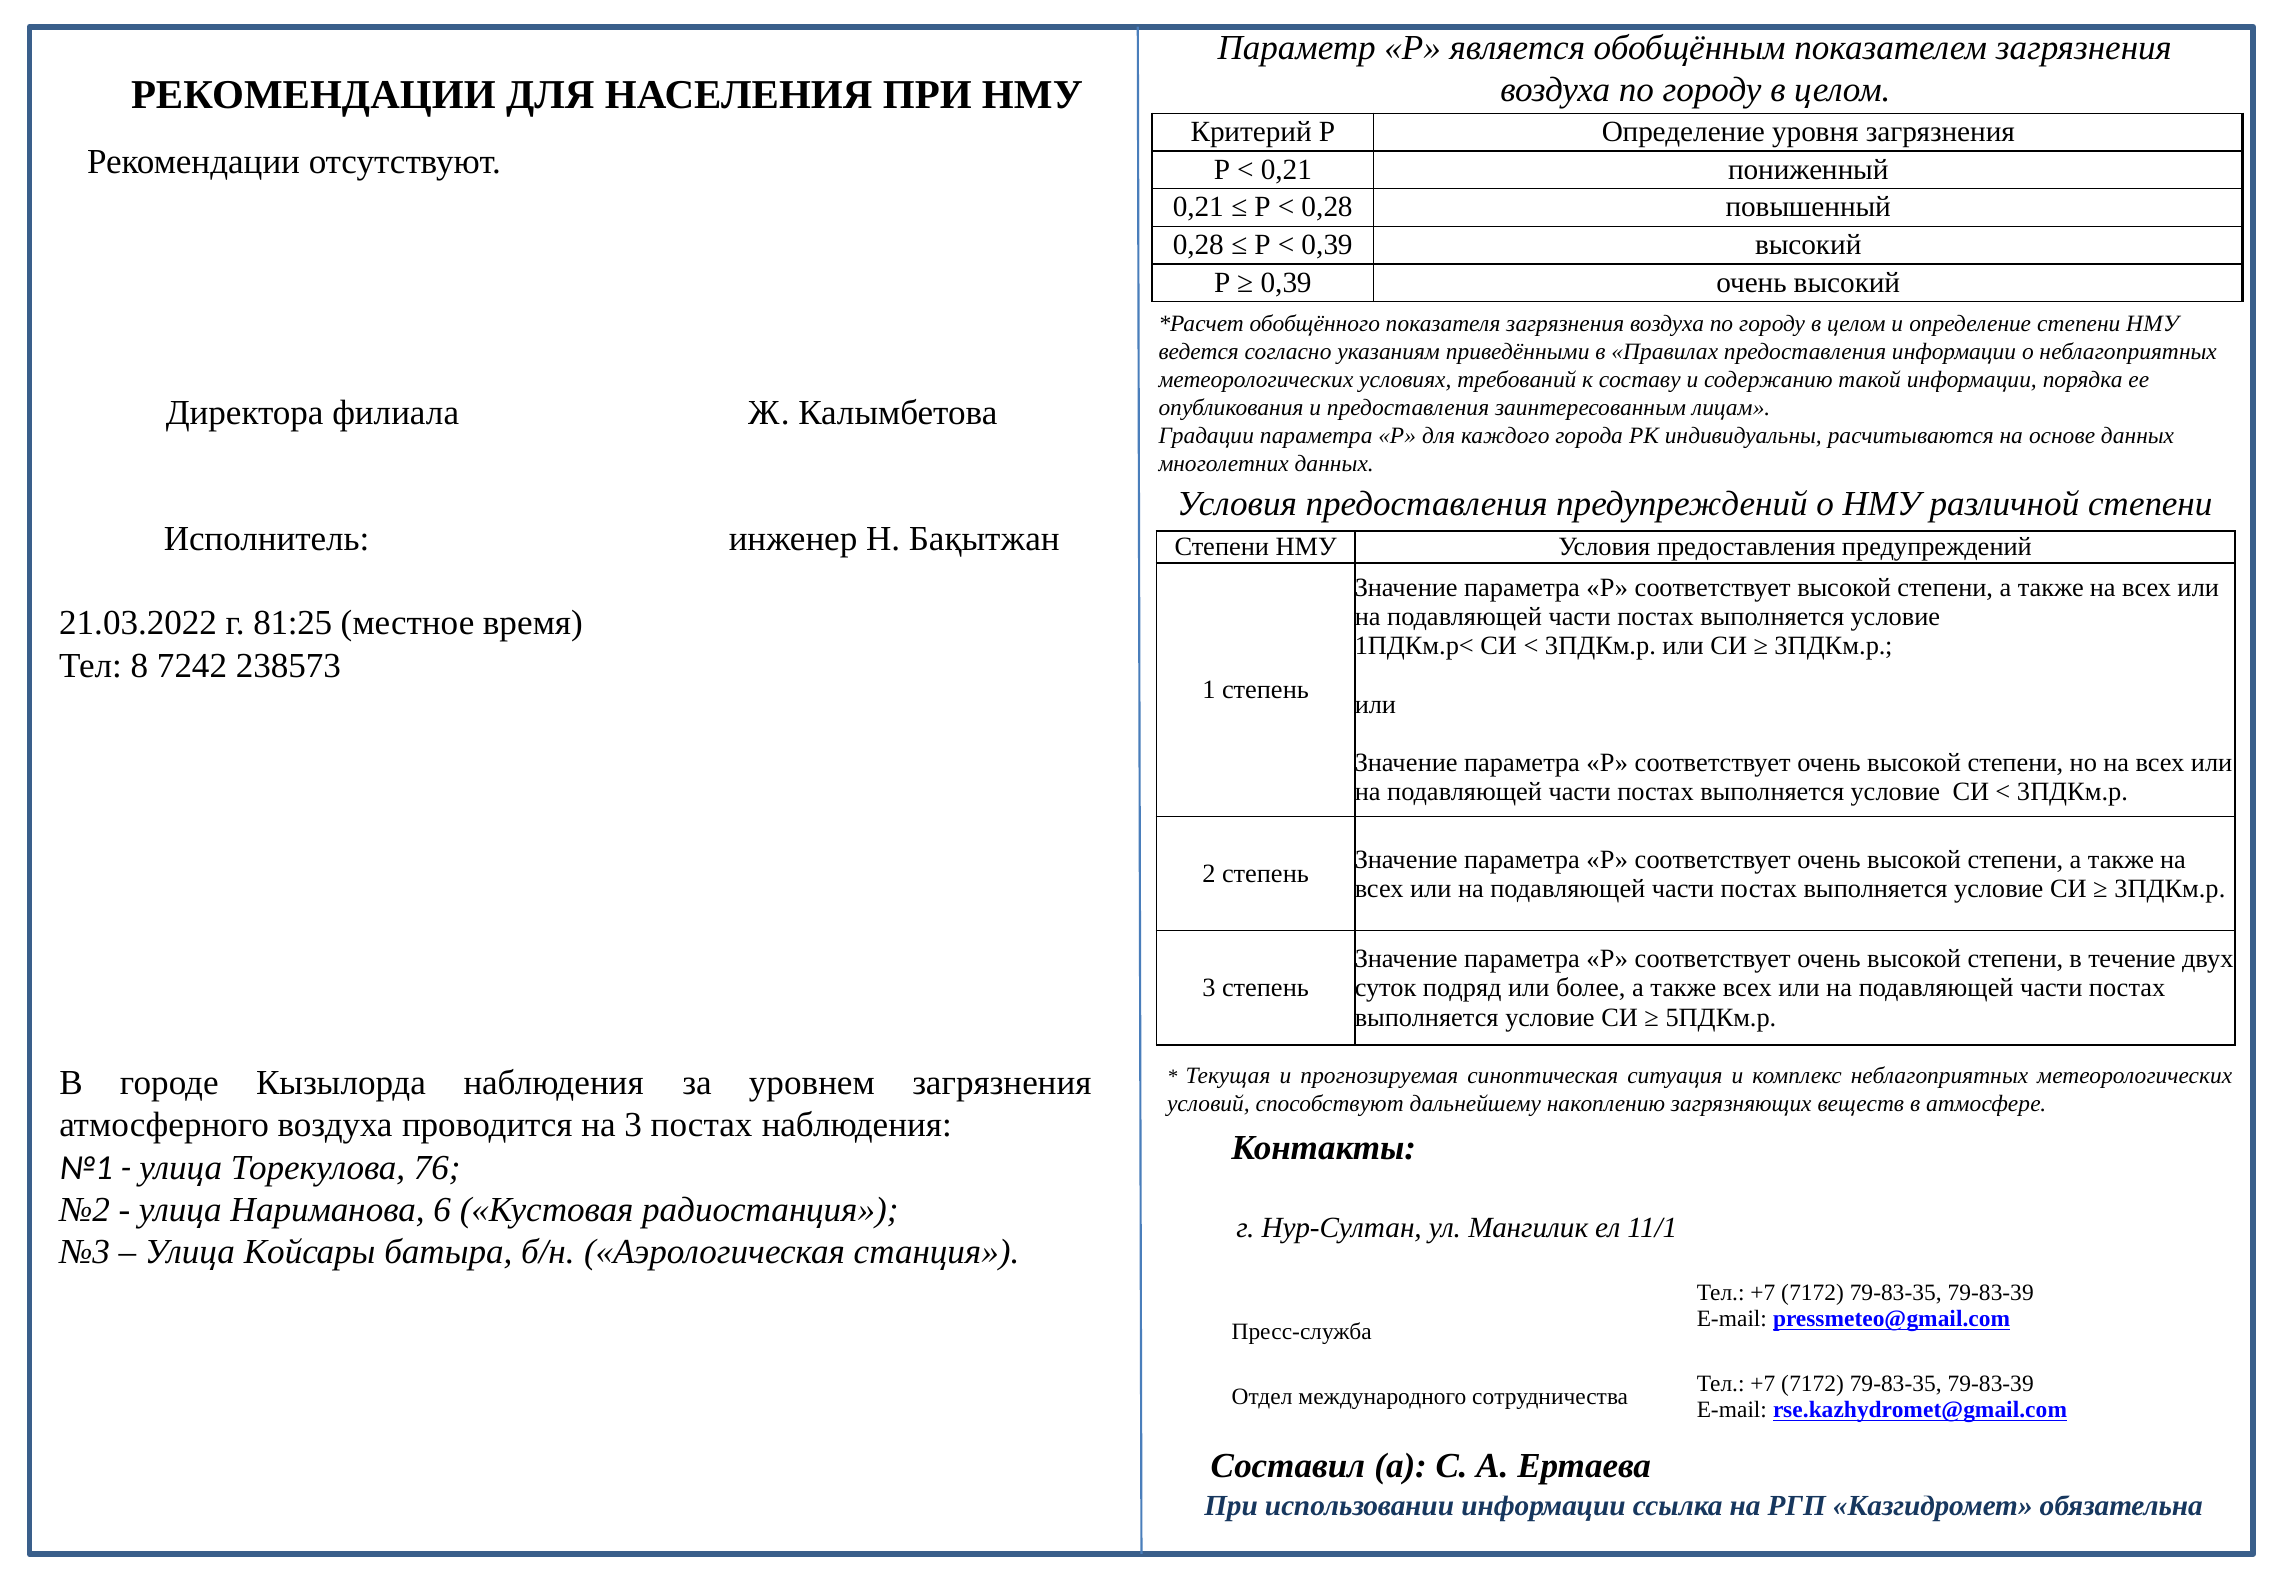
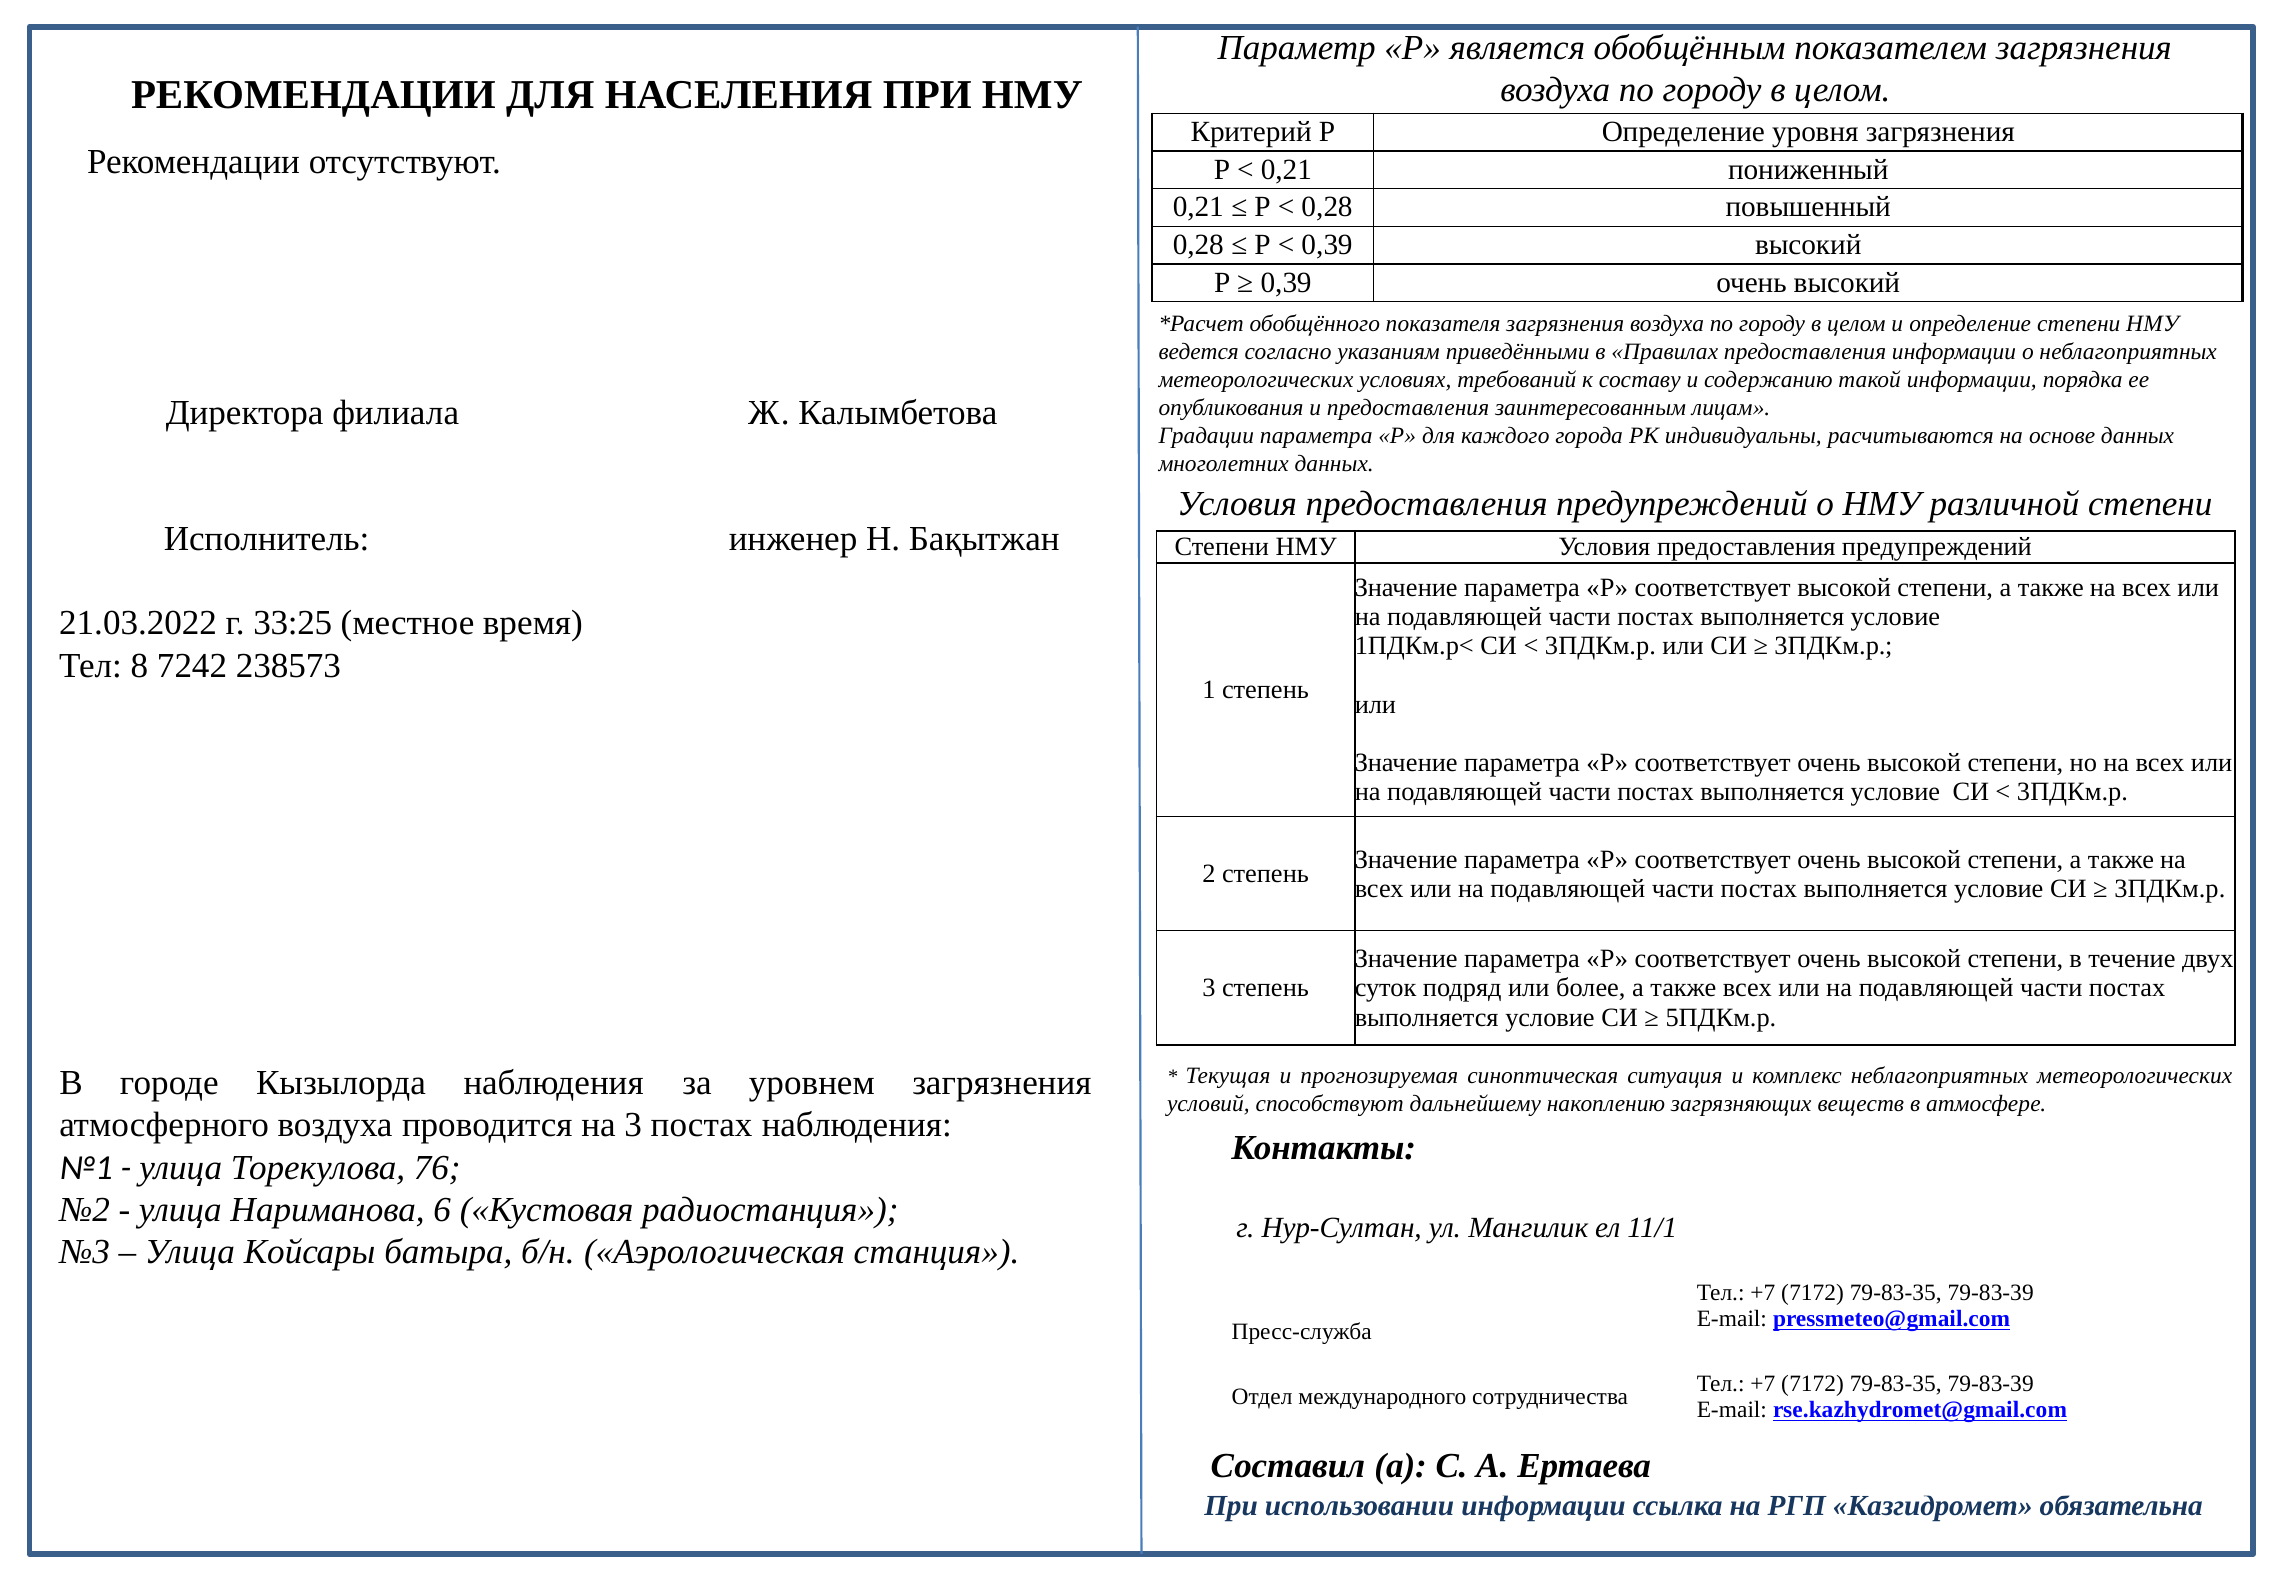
81:25: 81:25 -> 33:25
